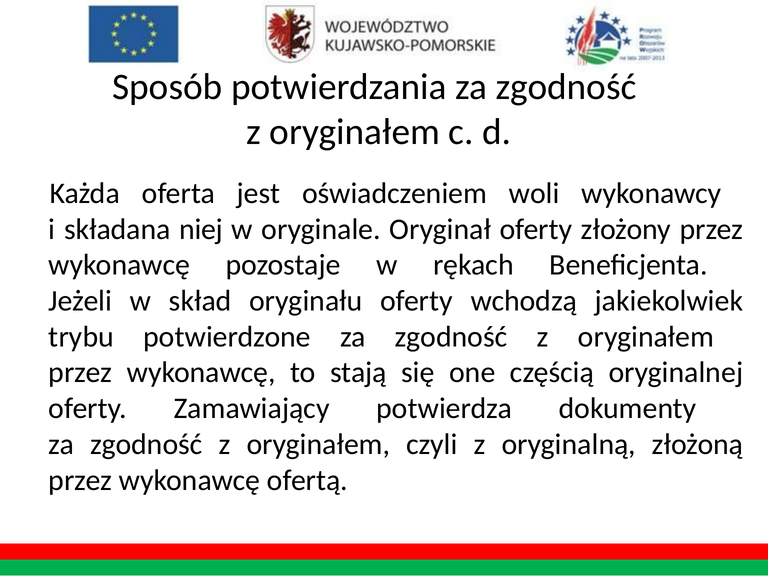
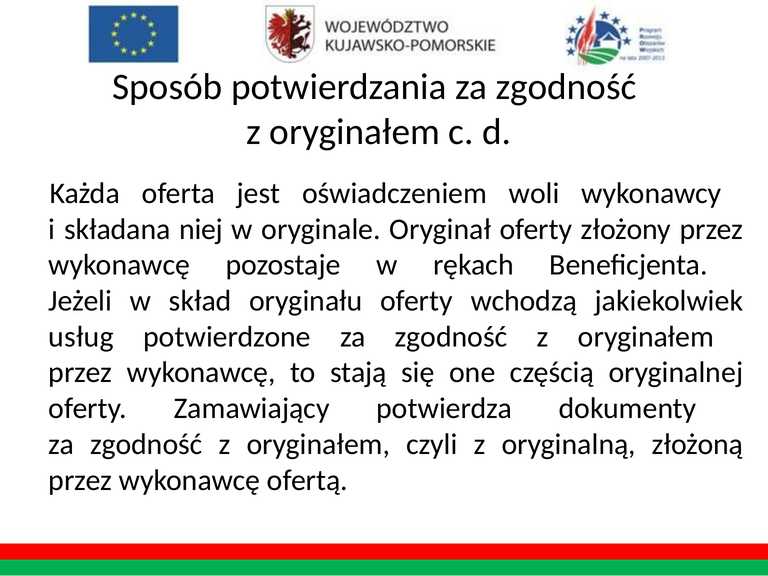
trybu: trybu -> usług
